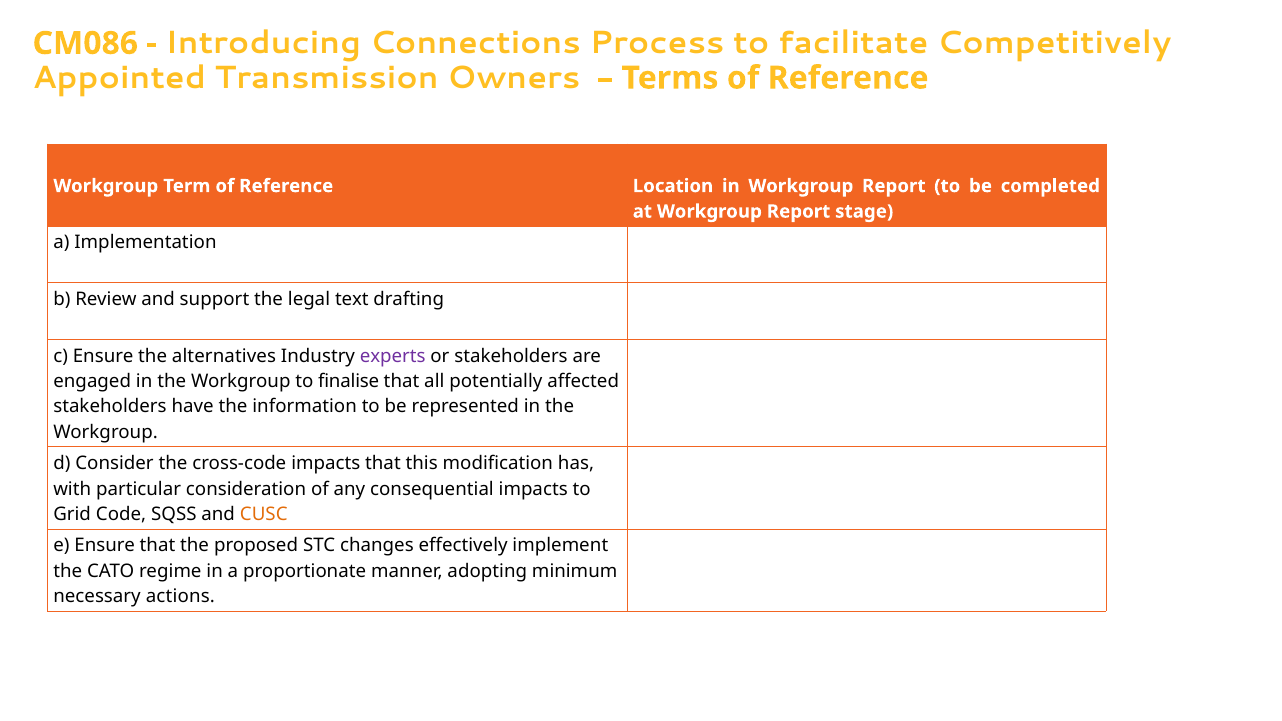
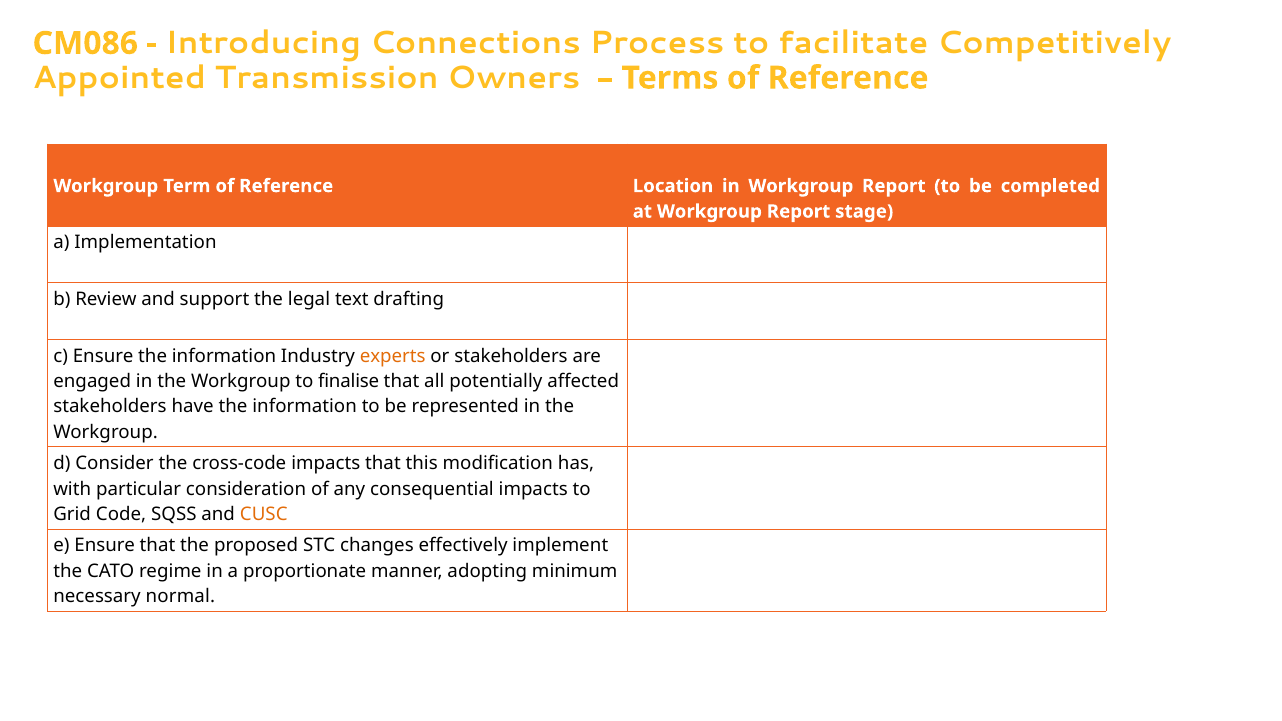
Ensure the alternatives: alternatives -> information
experts colour: purple -> orange
actions: actions -> normal
